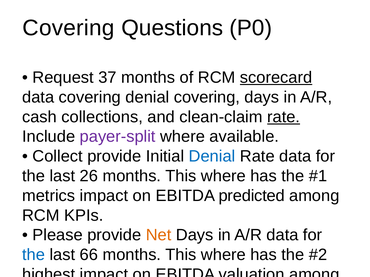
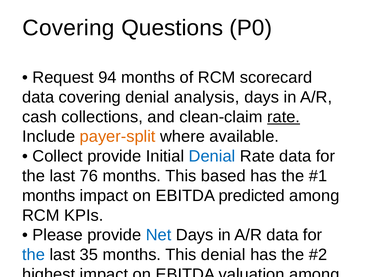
37: 37 -> 94
scorecard underline: present -> none
denial covering: covering -> analysis
payer-split colour: purple -> orange
26: 26 -> 76
where at (223, 176): where -> based
metrics at (49, 196): metrics -> months
Net at (159, 235) colour: orange -> blue
66: 66 -> 35
where at (223, 255): where -> denial
